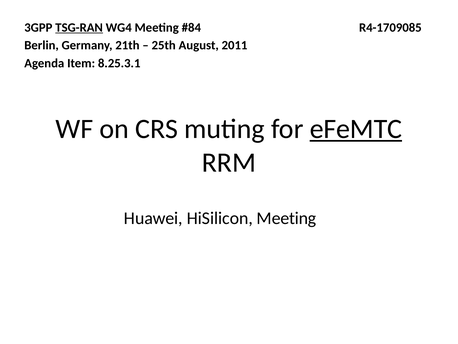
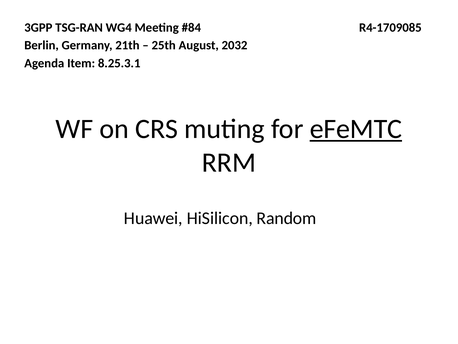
TSG-RAN underline: present -> none
2011: 2011 -> 2032
HiSilicon Meeting: Meeting -> Random
